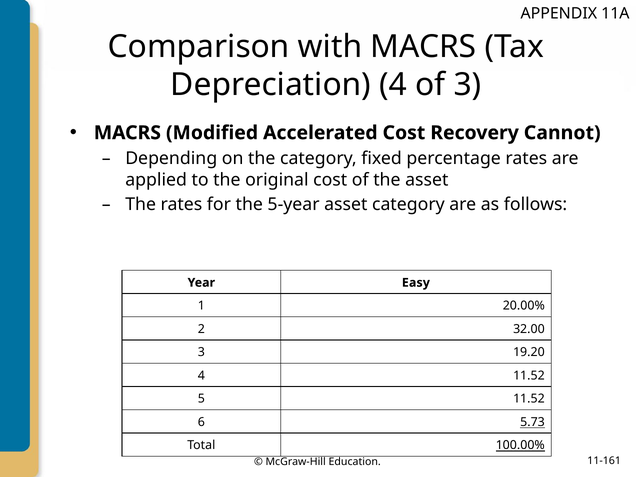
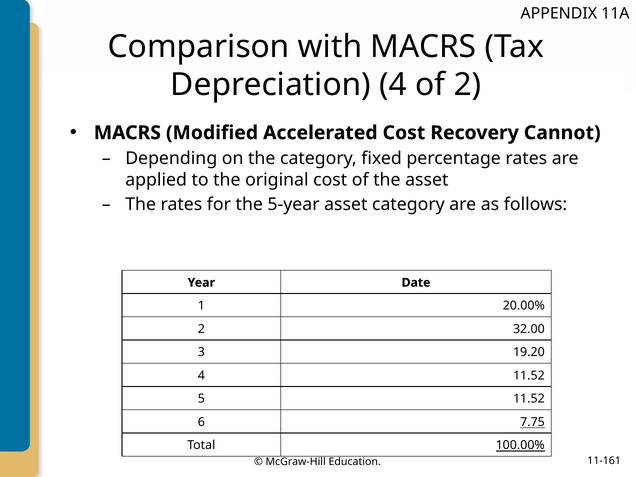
of 3: 3 -> 2
Easy: Easy -> Date
5.73: 5.73 -> 7.75
